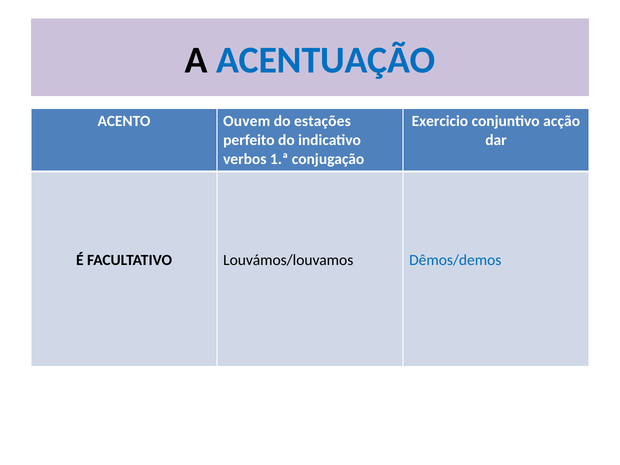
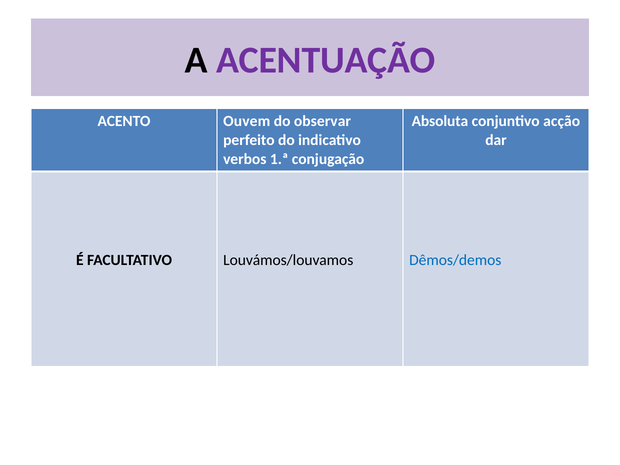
ACENTUAÇÃO colour: blue -> purple
estações: estações -> observar
Exercicio: Exercicio -> Absoluta
